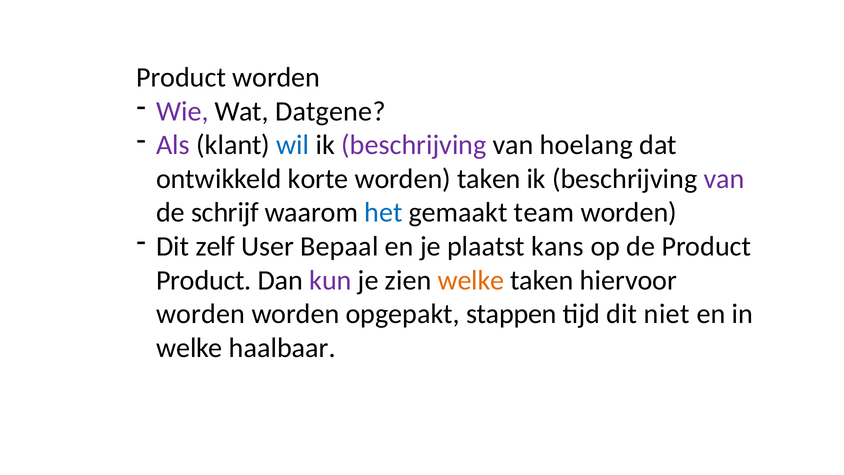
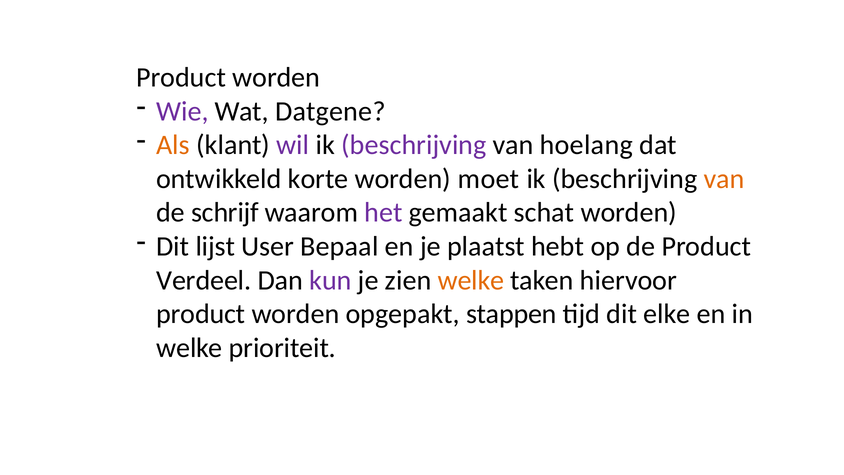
Als colour: purple -> orange
wil colour: blue -> purple
worden taken: taken -> moet
van at (724, 179) colour: purple -> orange
het colour: blue -> purple
team: team -> schat
zelf: zelf -> lijst
kans: kans -> hebt
Product at (204, 280): Product -> Verdeel
worden at (201, 314): worden -> product
niet: niet -> elke
haalbaar: haalbaar -> prioriteit
